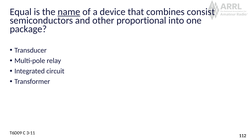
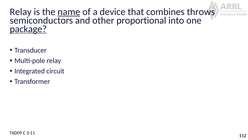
Equal at (21, 12): Equal -> Relay
consist: consist -> throws
package underline: none -> present
